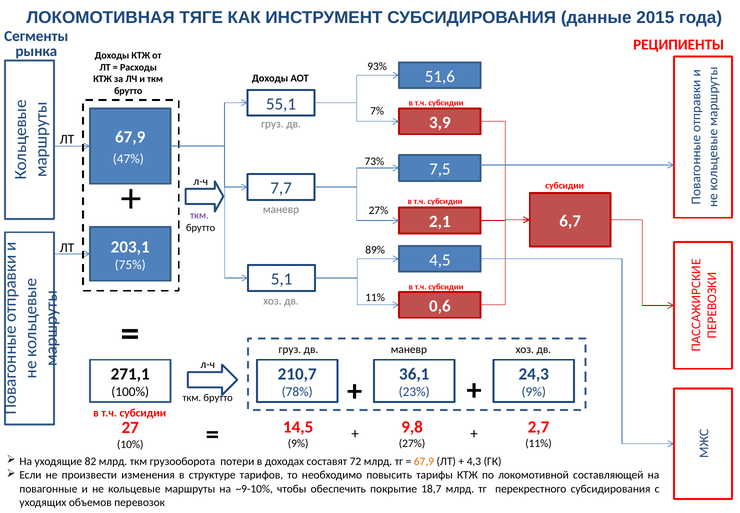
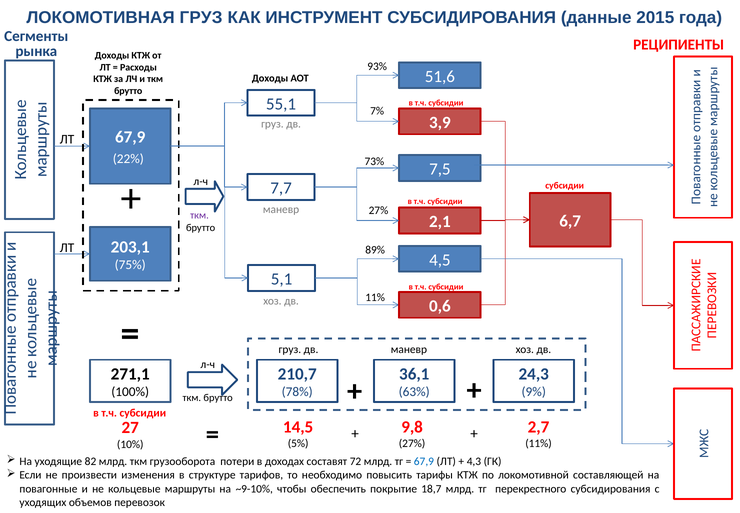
ЛОКОМОТИВНАЯ ТЯГЕ: ТЯГЕ -> ГРУЗ
47%: 47% -> 22%
23%: 23% -> 63%
9% at (298, 443): 9% -> 5%
67,9 at (424, 461) colour: orange -> blue
